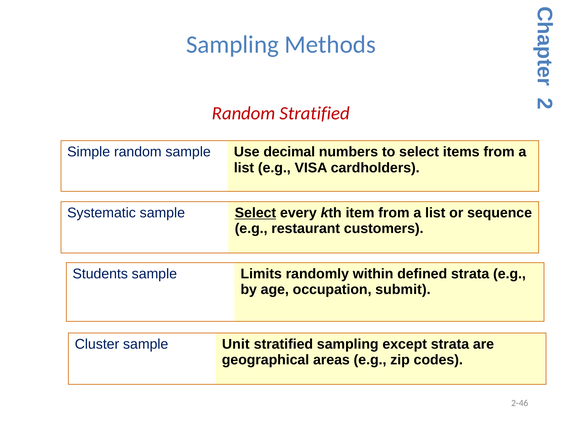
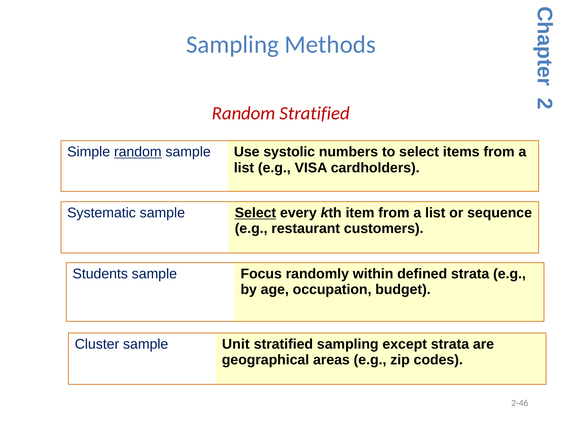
random at (138, 152) underline: none -> present
decimal: decimal -> systolic
Limits: Limits -> Focus
submit: submit -> budget
